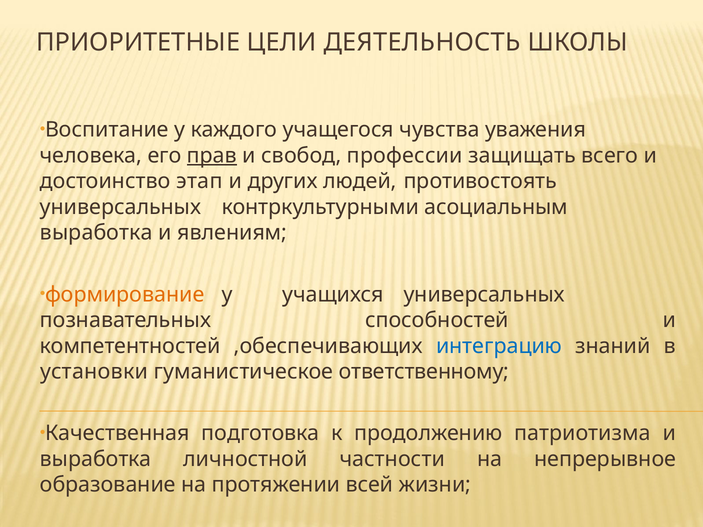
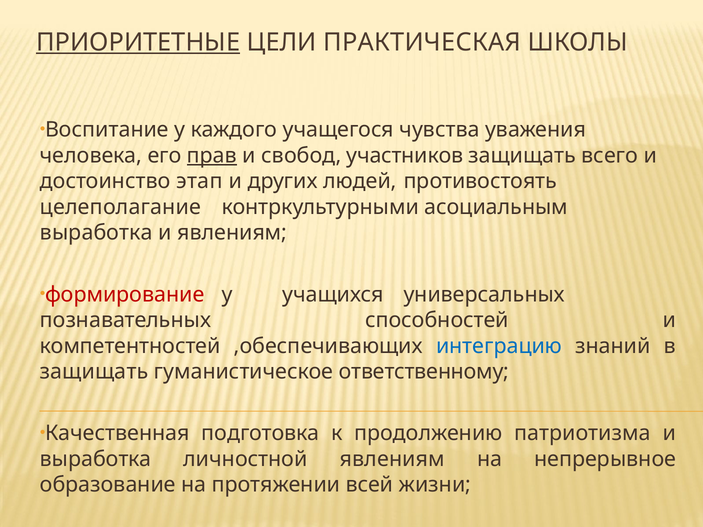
ПРИОРИТЕТНЫЕ underline: none -> present
ДЕЯТЕЛЬНОСТЬ: ДЕЯТЕЛЬНОСТЬ -> ПРАКТИЧЕСКАЯ
профессии: профессии -> участников
универсальных at (121, 207): универсальных -> целеполагание
формирование colour: orange -> red
установки at (94, 372): установки -> защищать
личностной частности: частности -> явлениям
